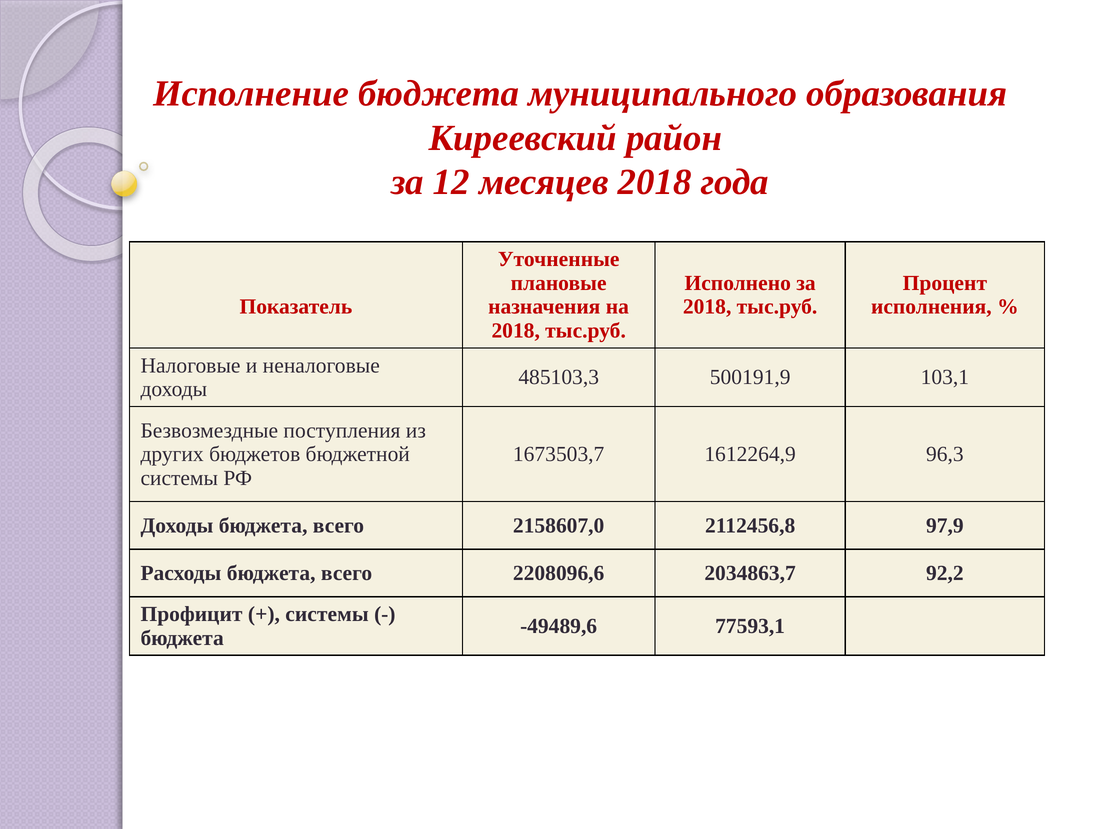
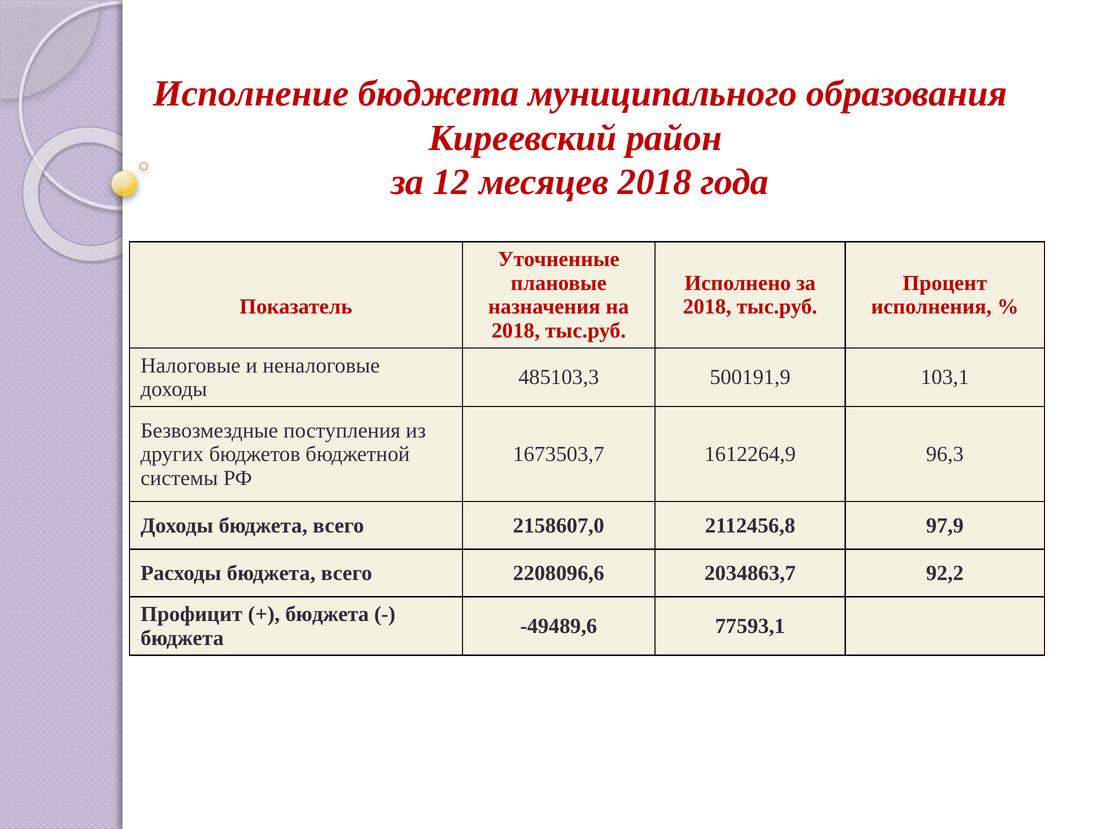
системы at (327, 614): системы -> бюджета
